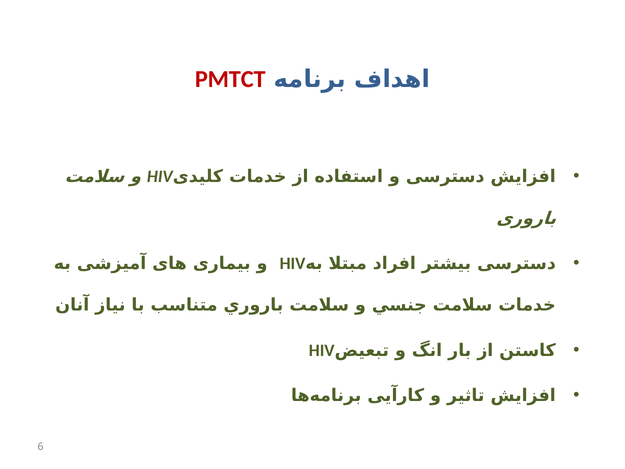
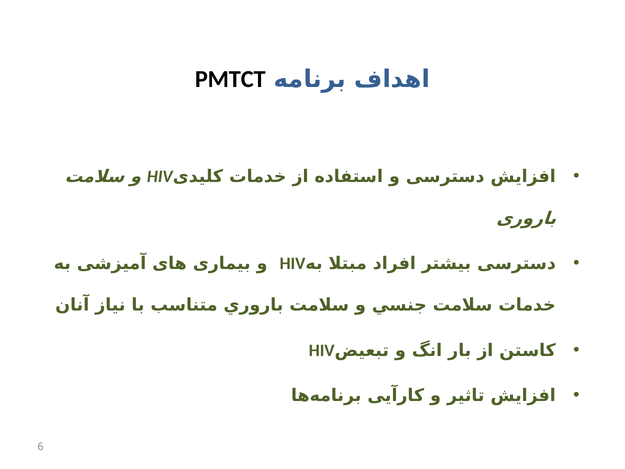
PMTCT colour: red -> black
